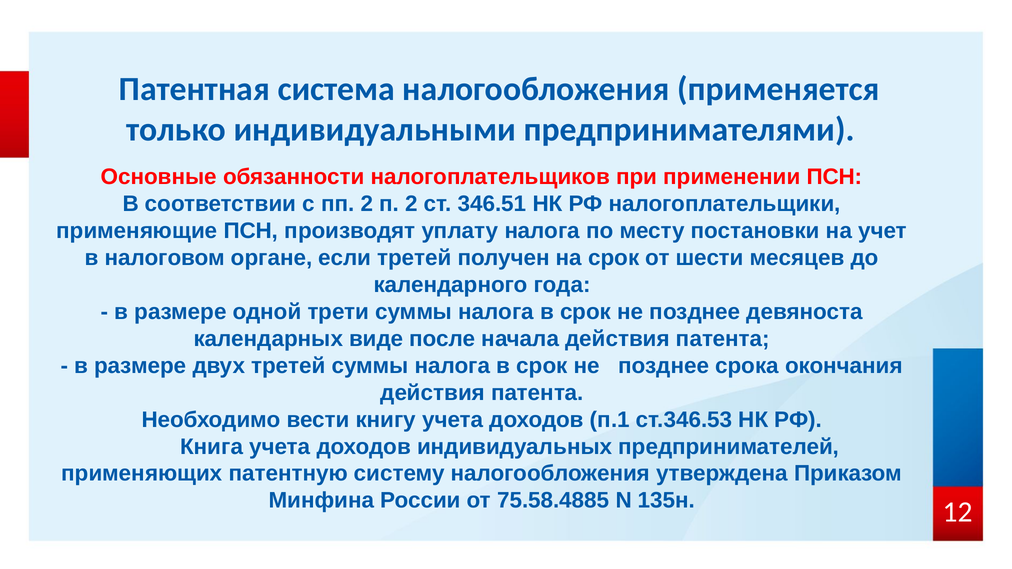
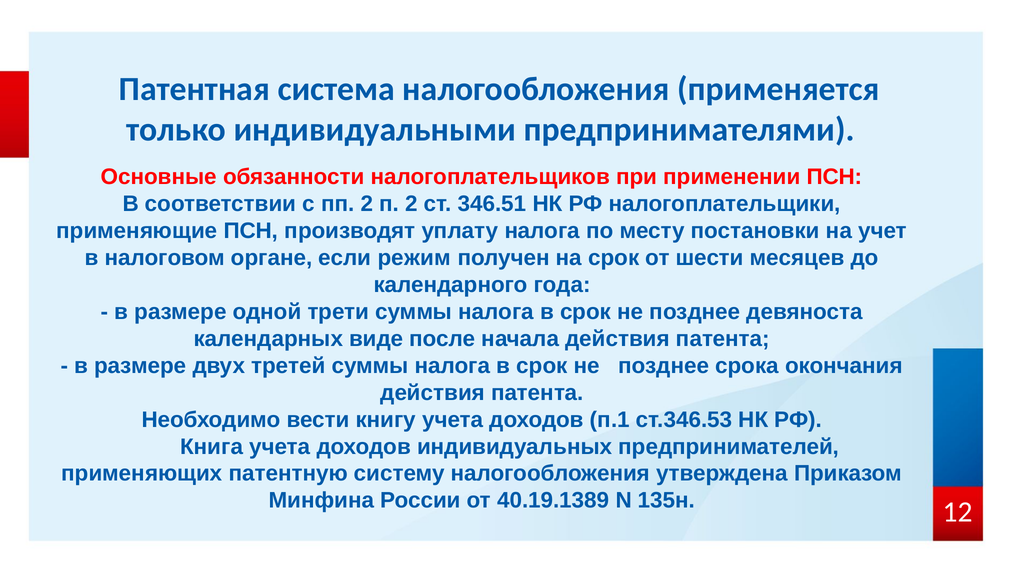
если третей: третей -> режим
75.58.4885: 75.58.4885 -> 40.19.1389
